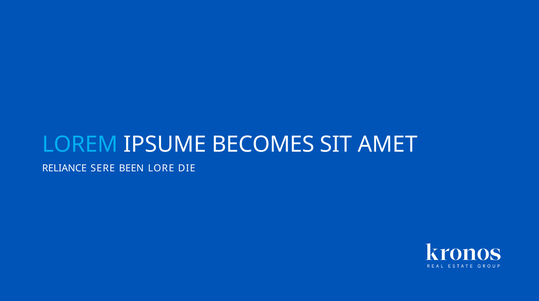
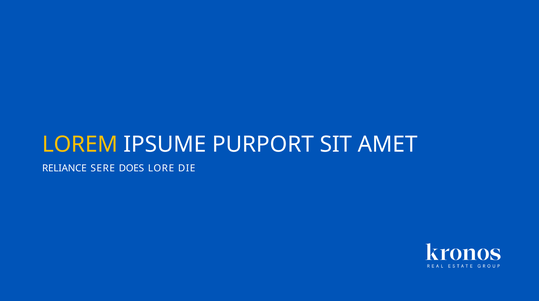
LOREM colour: light blue -> yellow
BECOMES: BECOMES -> PURPORT
BEEN: BEEN -> DOES
